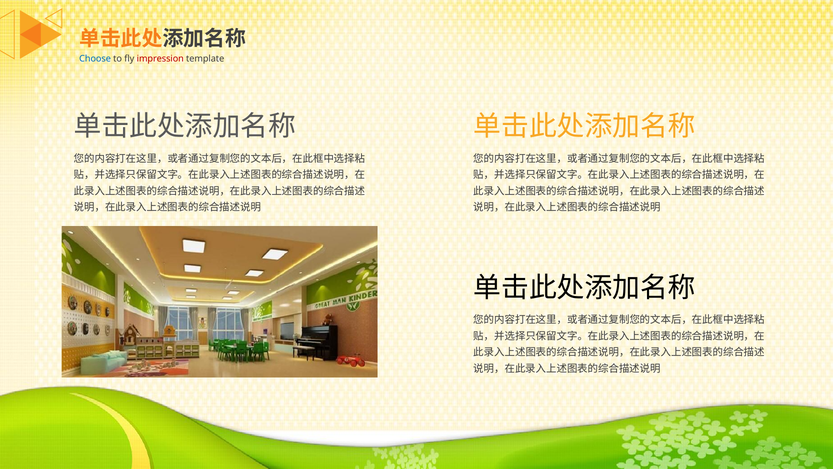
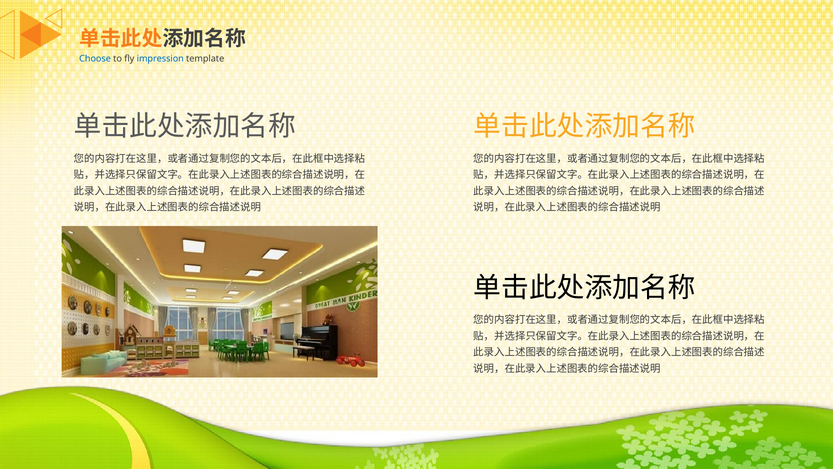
impression colour: red -> blue
